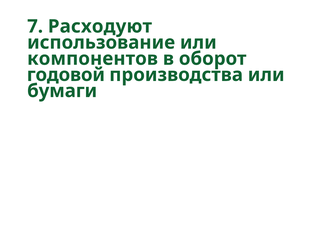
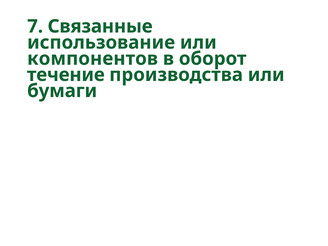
Расходуют: Расходуют -> Связанные
годовой: годовой -> течение
